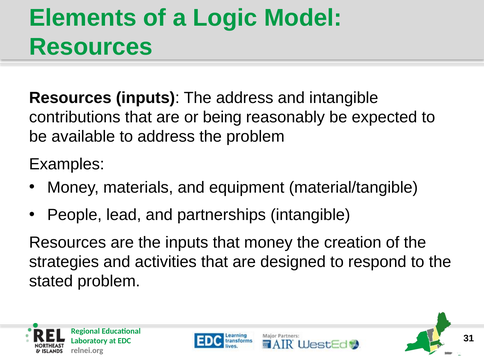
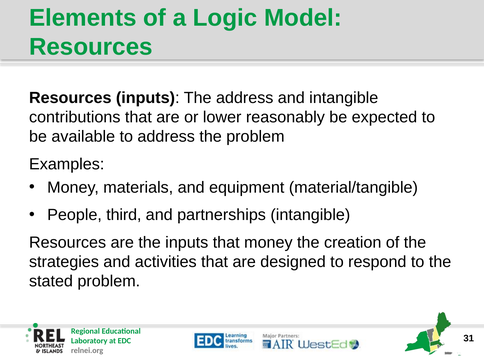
being: being -> lower
lead: lead -> third
